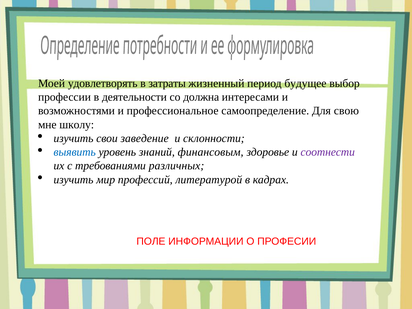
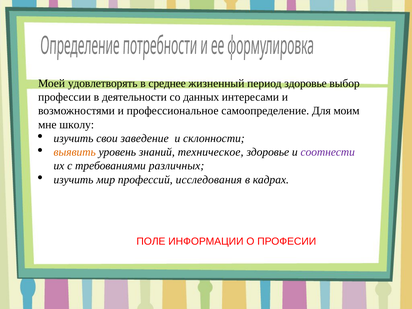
затраты: затраты -> среднее
период будущее: будущее -> здоровье
должна: должна -> данных
свою: свою -> моим
выявить colour: blue -> orange
финансовым: финансовым -> техническое
литературой: литературой -> исследования
